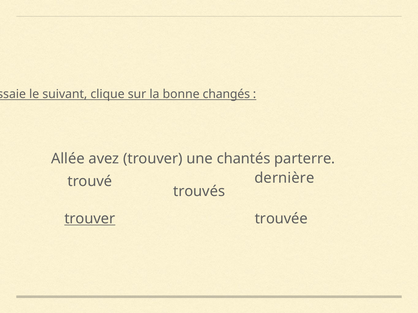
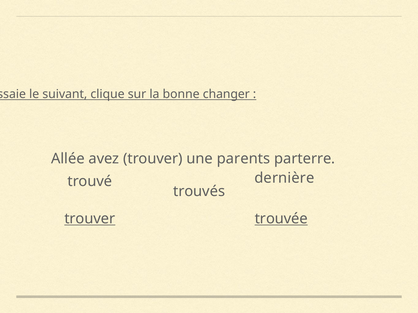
changés: changés -> changer
chantés: chantés -> parents
trouvée underline: none -> present
